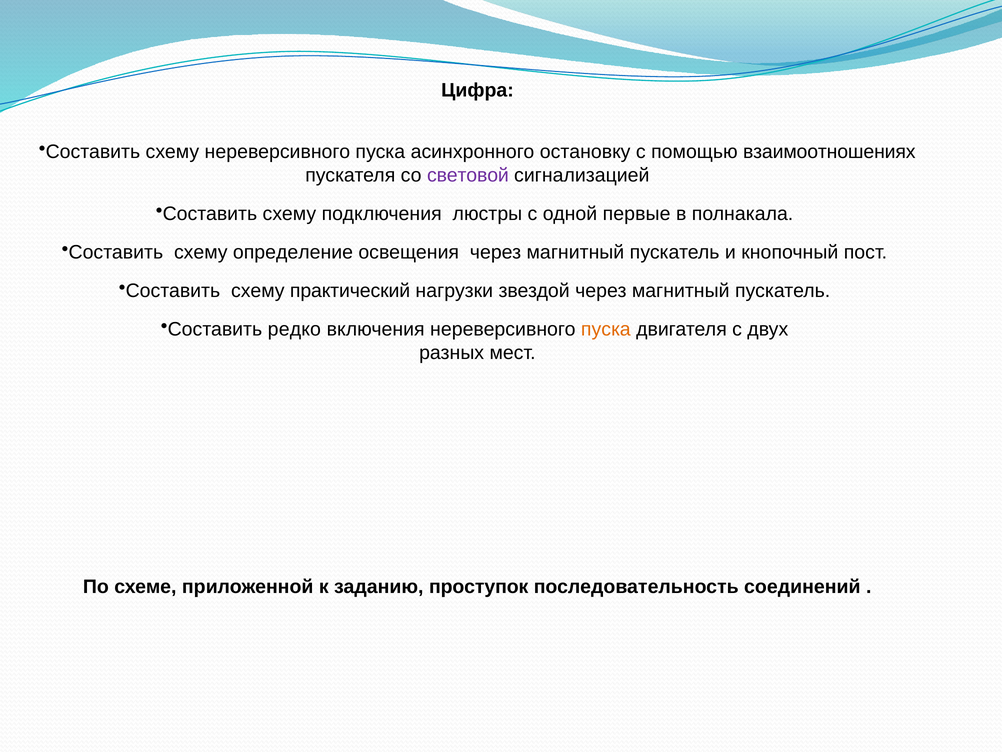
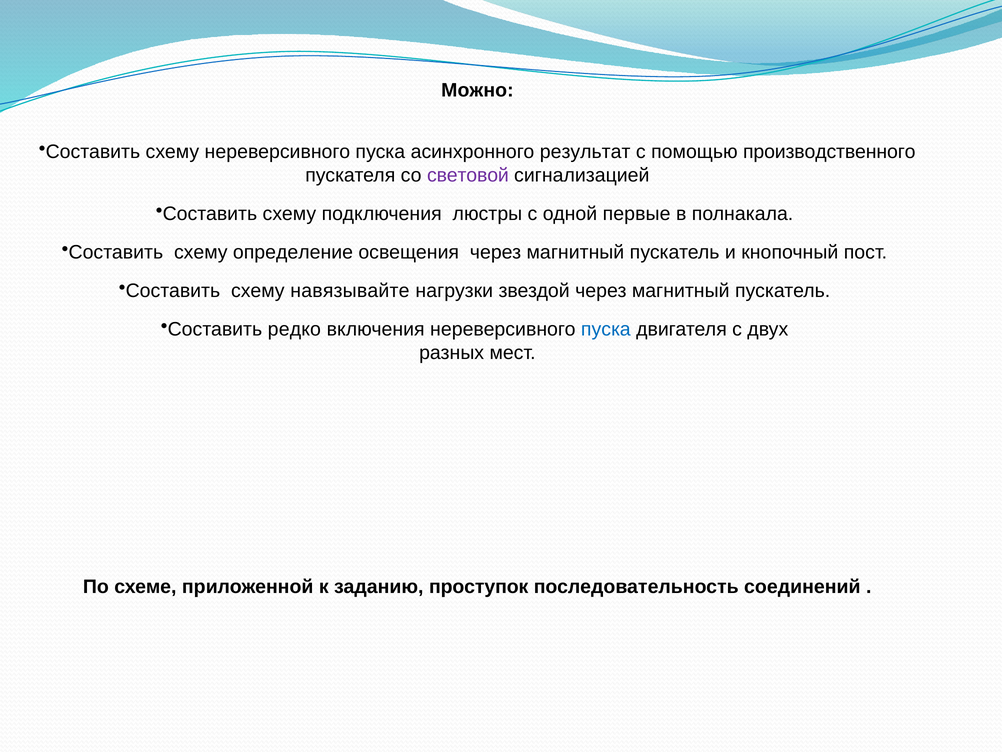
Цифра: Цифра -> Можно
остановку: остановку -> результат
взаимоотношениях: взаимоотношениях -> производственного
практический: практический -> навязывайте
пуска at (606, 329) colour: orange -> blue
